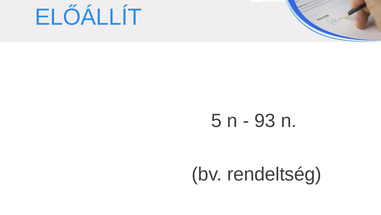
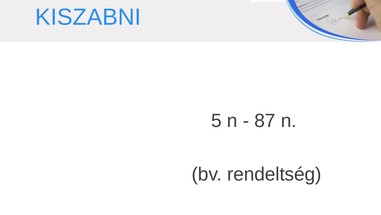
ELŐÁLLÍT: ELŐÁLLÍT -> KISZABNI
93: 93 -> 87
